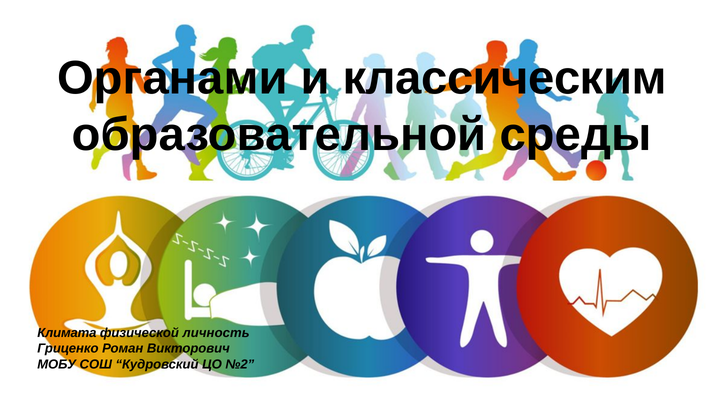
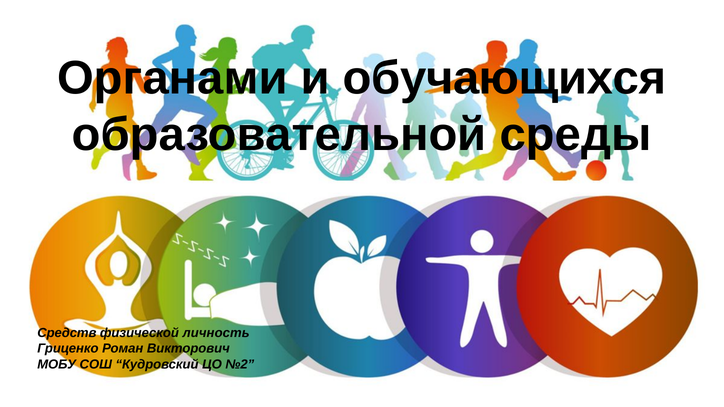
классическим: классическим -> обучающихся
Климата: Климата -> Средств
